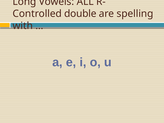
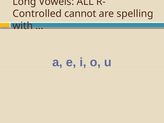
double: double -> cannot
